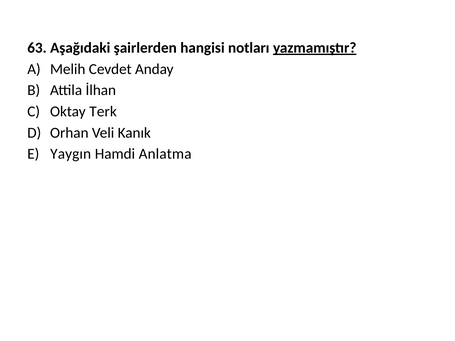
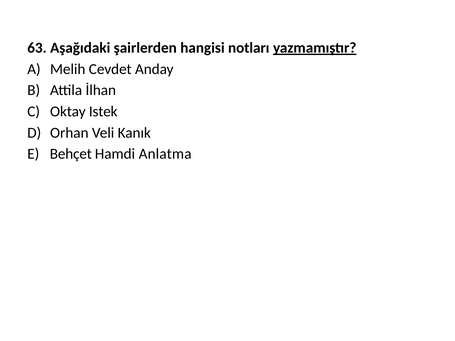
Terk: Terk -> Istek
Yaygın: Yaygın -> Behçet
